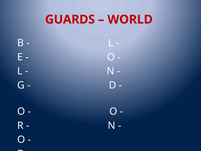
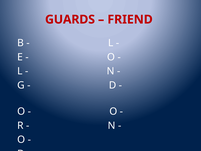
WORLD: WORLD -> FRIEND
